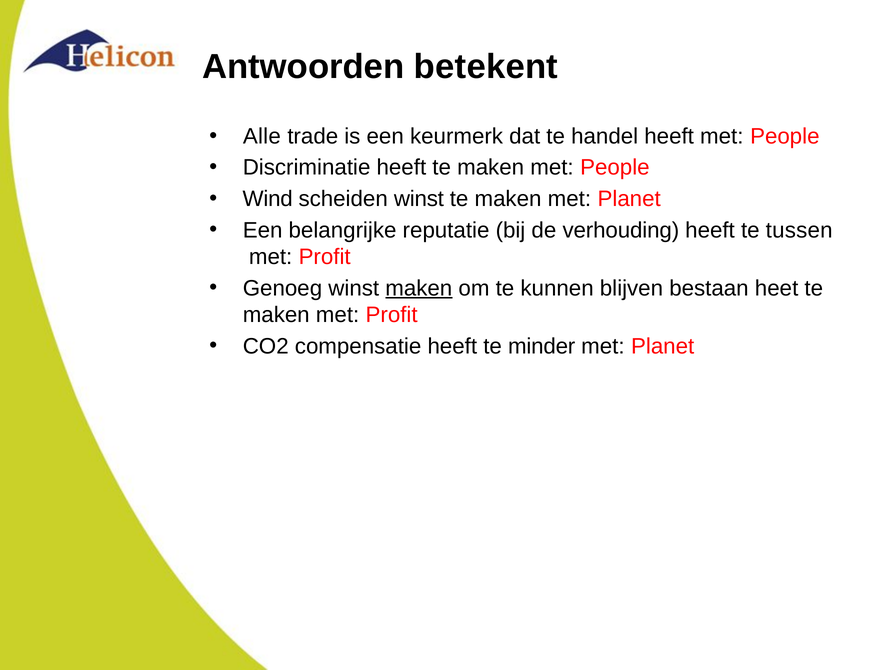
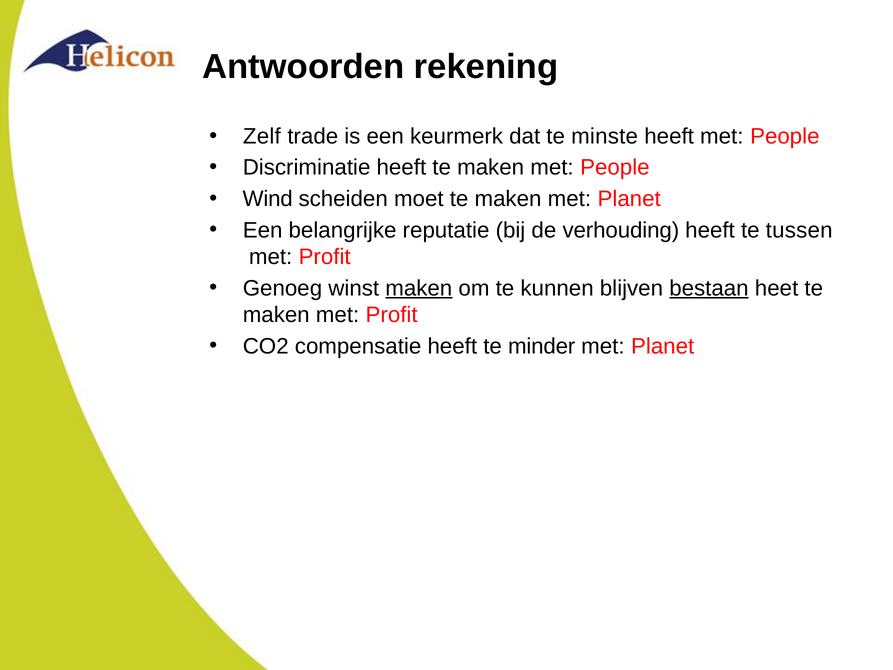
betekent: betekent -> rekening
Alle: Alle -> Zelf
handel: handel -> minste
scheiden winst: winst -> moet
bestaan underline: none -> present
